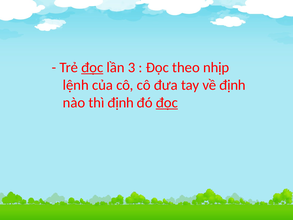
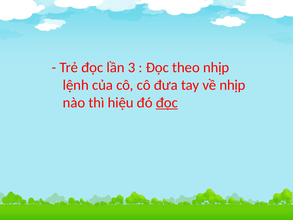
đọc at (92, 67) underline: present -> none
về định: định -> nhịp
thì định: định -> hiệu
